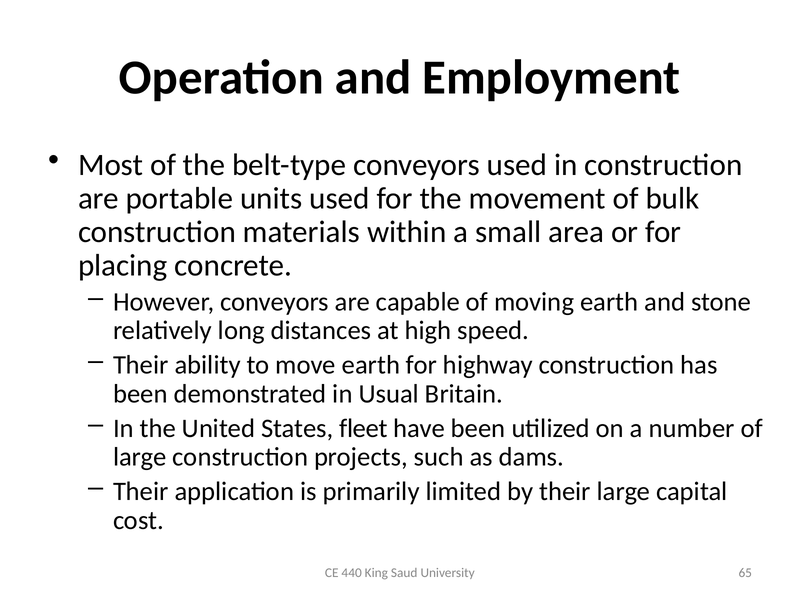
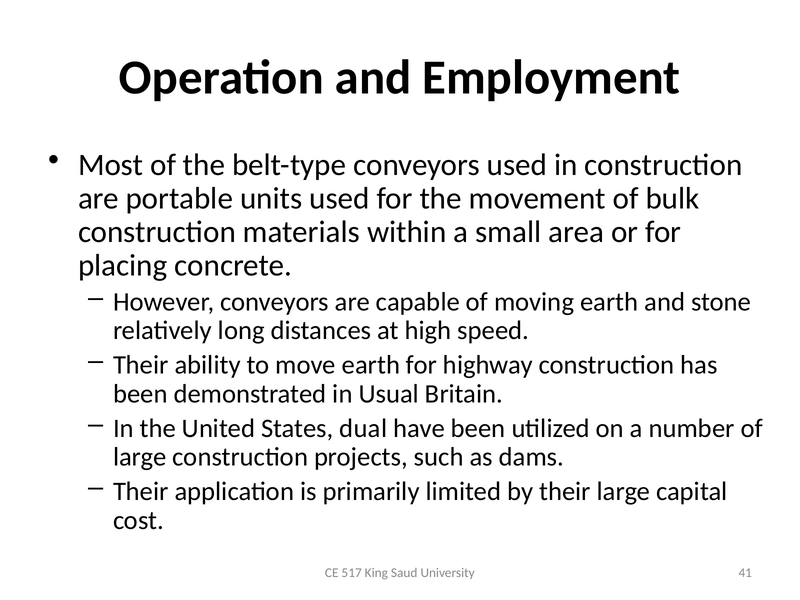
fleet: fleet -> dual
440: 440 -> 517
65: 65 -> 41
